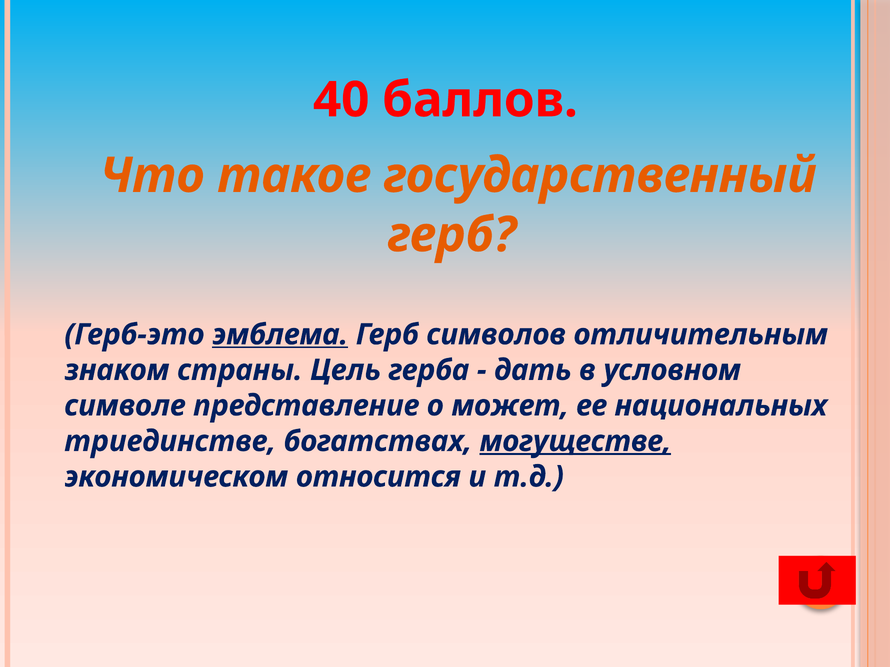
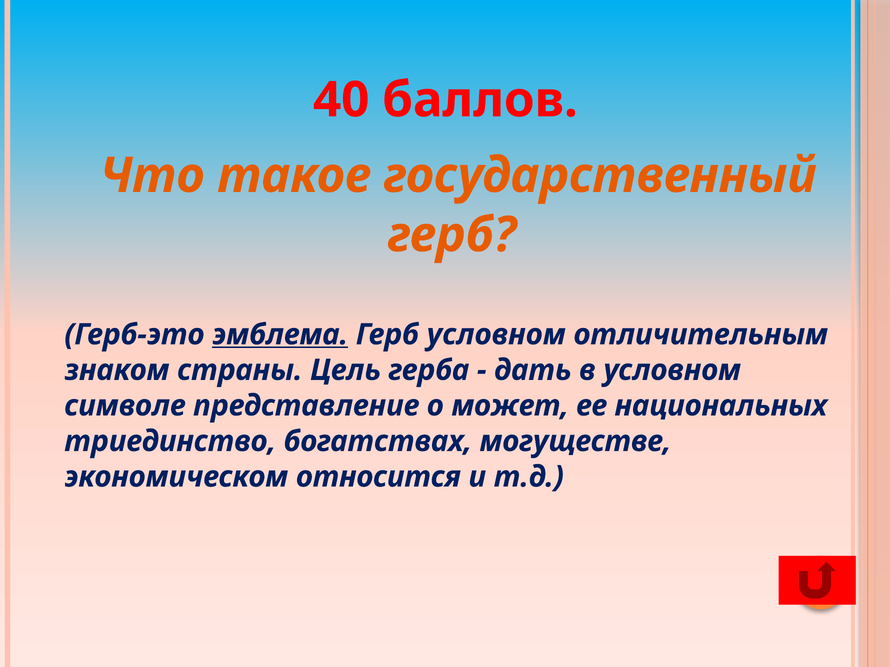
Герб символов: символов -> условном
триединстве: триединстве -> триединство
могуществе underline: present -> none
